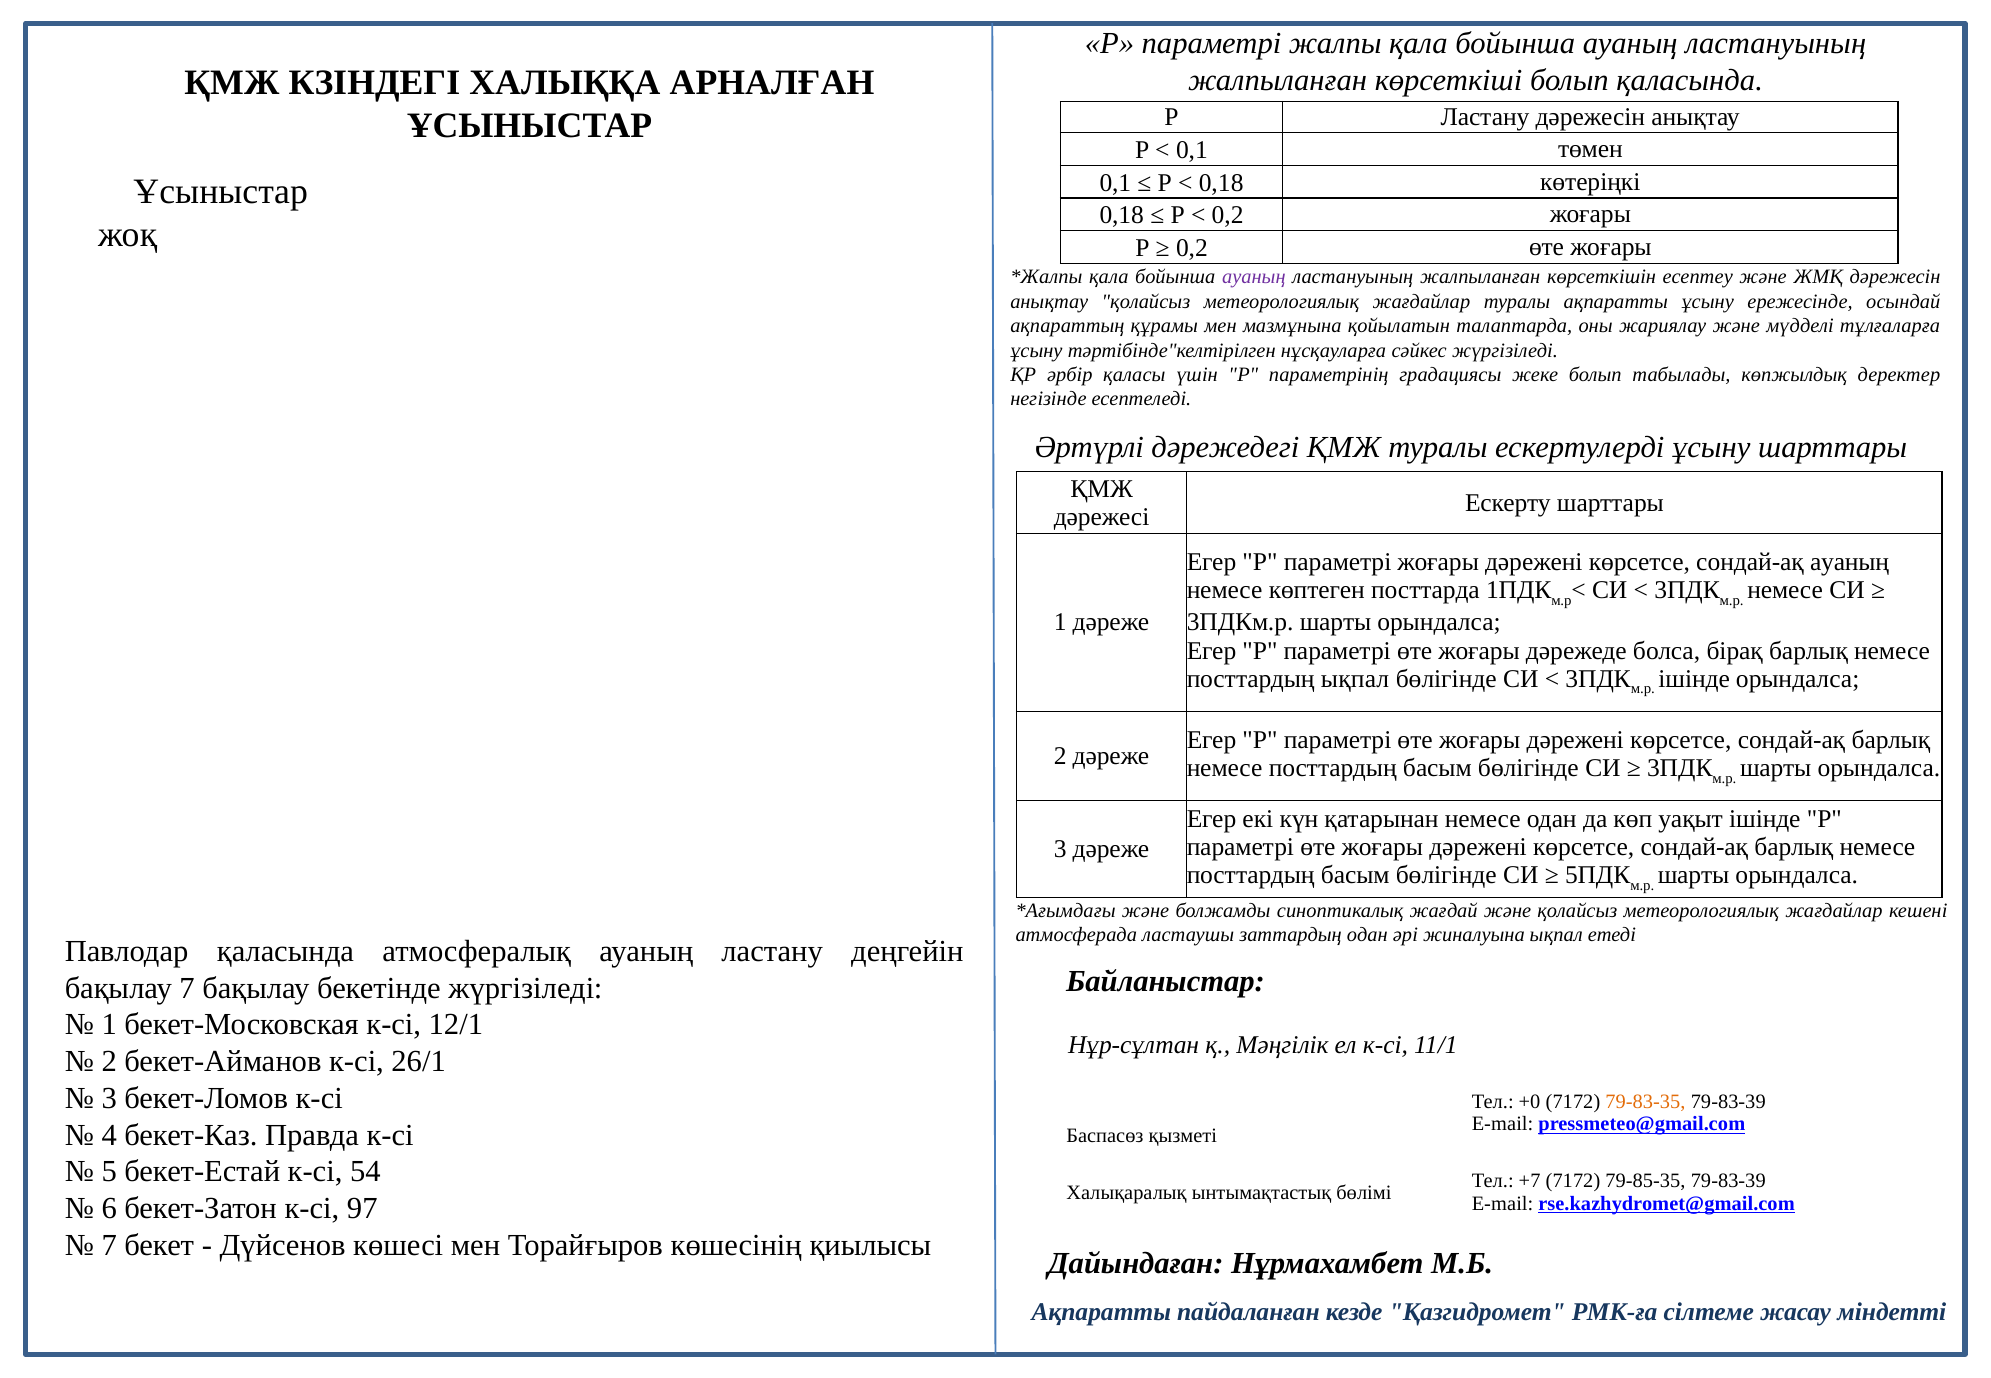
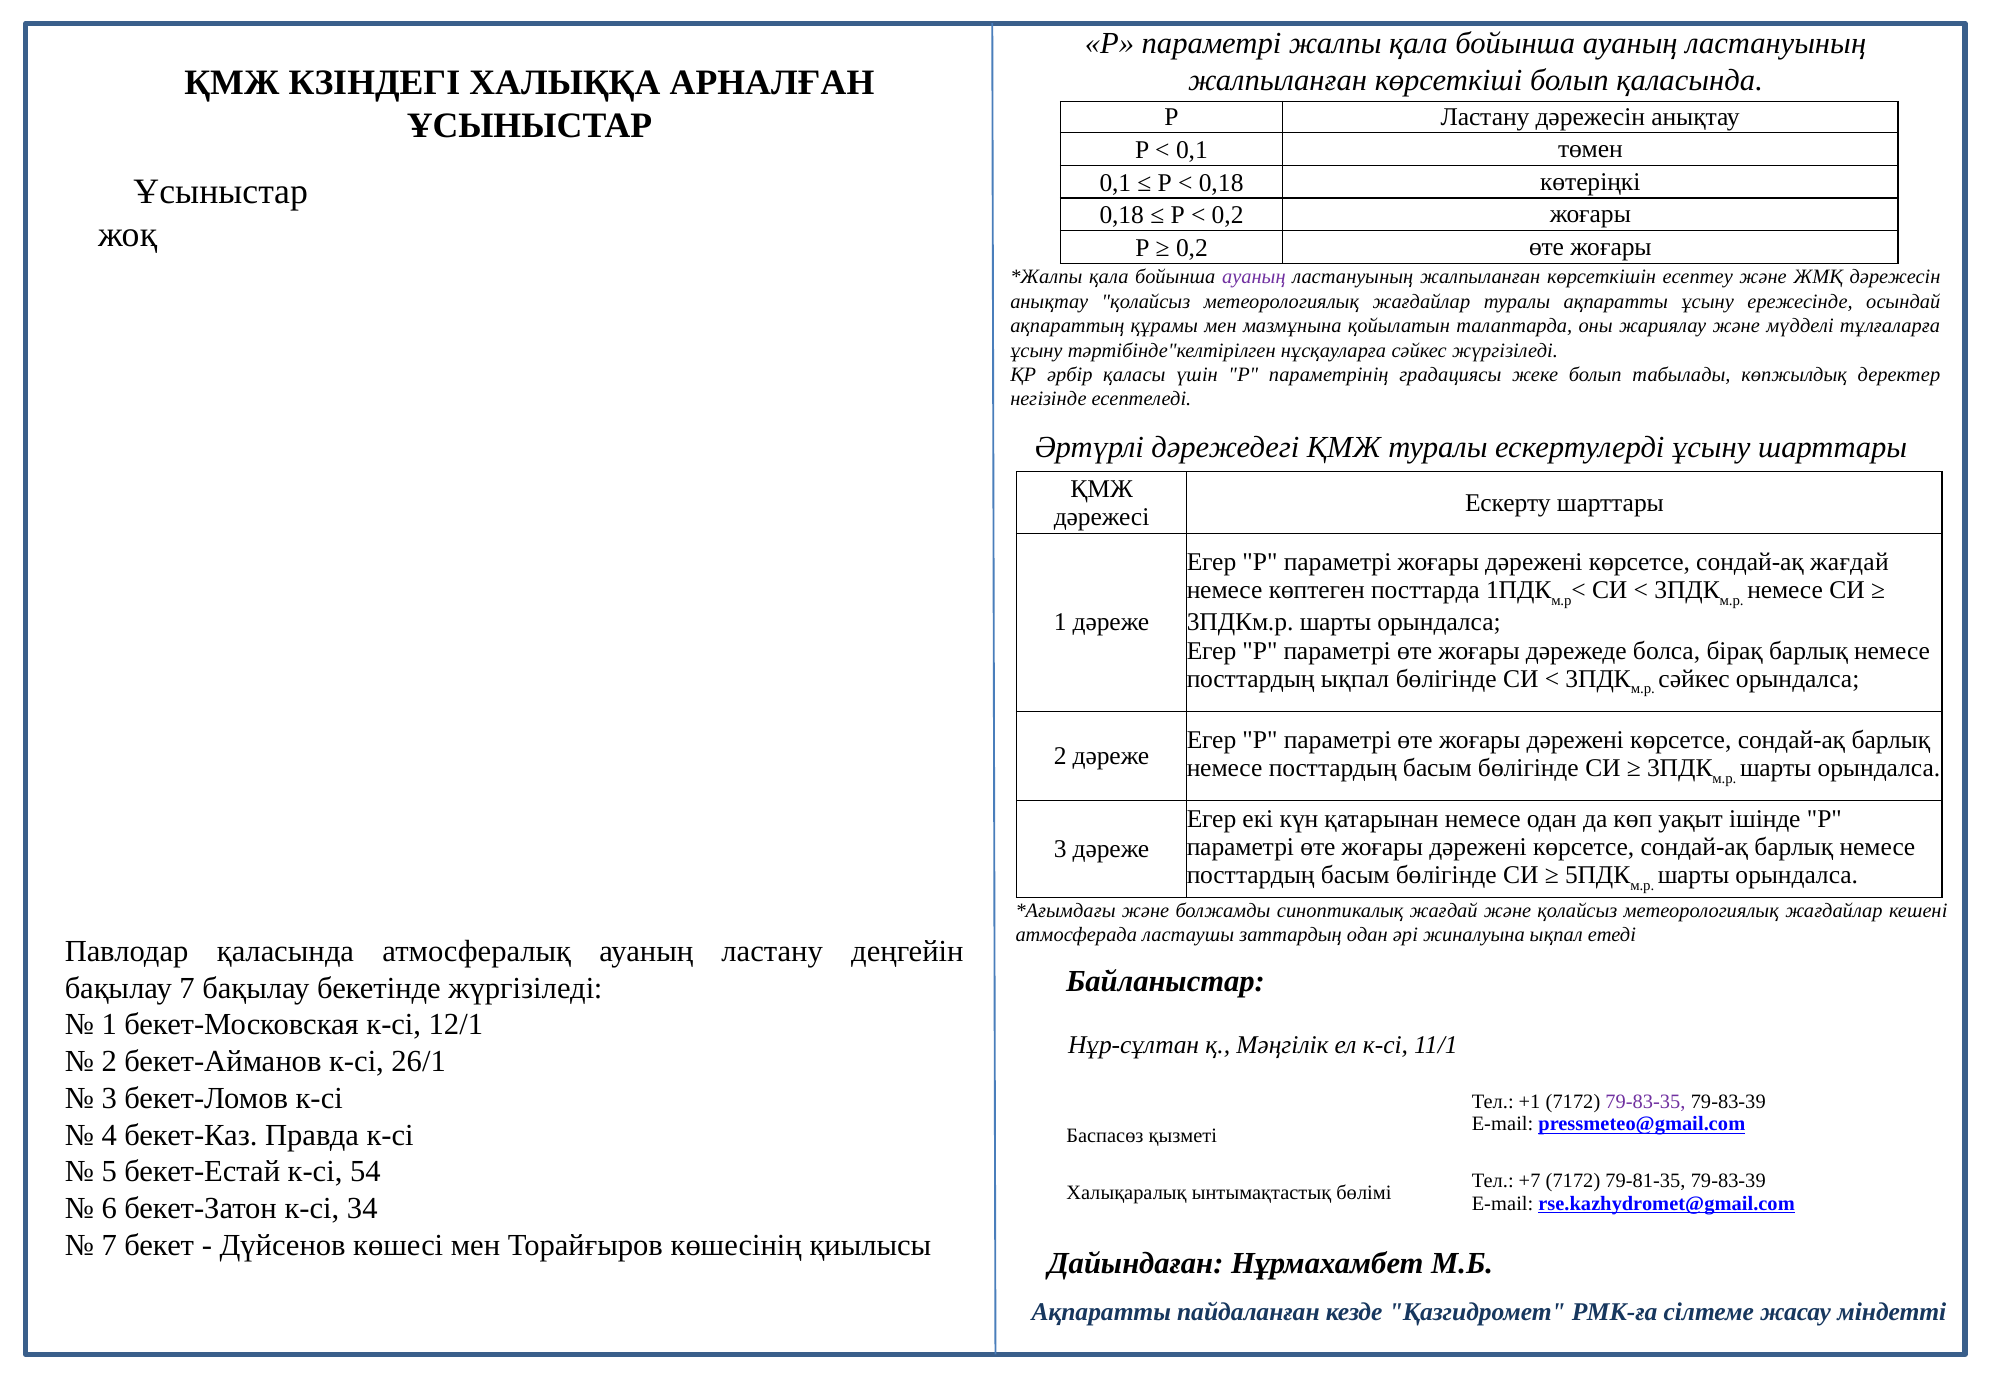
сондай-ақ ауаның: ауаның -> жағдай
ішінде at (1694, 679): ішінде -> сәйкес
+0: +0 -> +1
79-83-35 colour: orange -> purple
79-85-35: 79-85-35 -> 79-81-35
97: 97 -> 34
